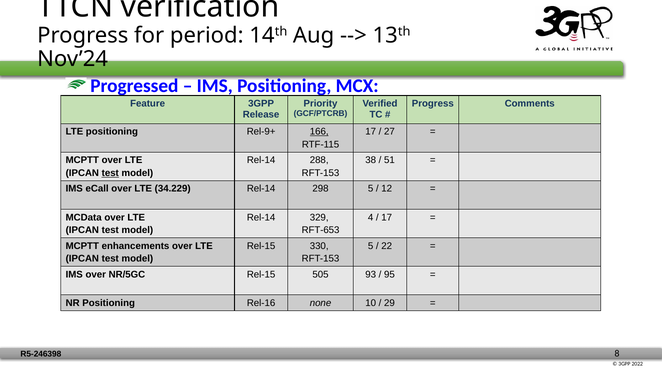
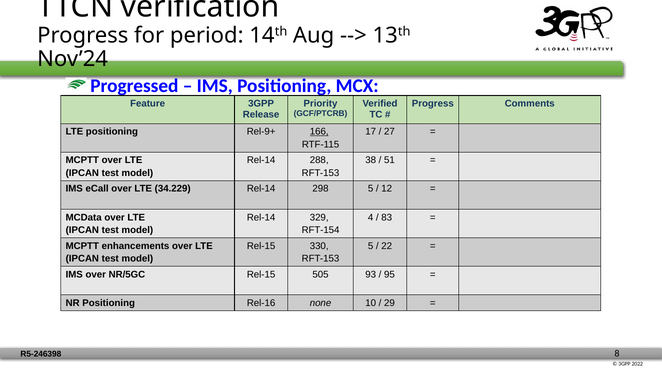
test at (110, 173) underline: present -> none
17 at (387, 218): 17 -> 83
RFT-653: RFT-653 -> RFT-154
